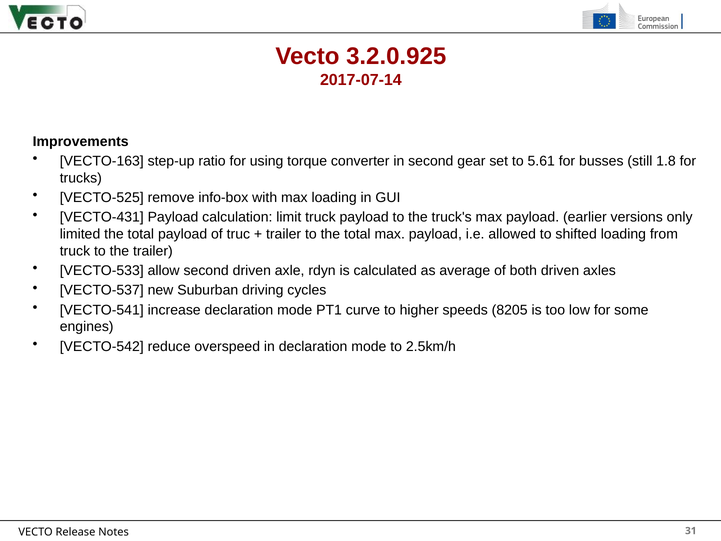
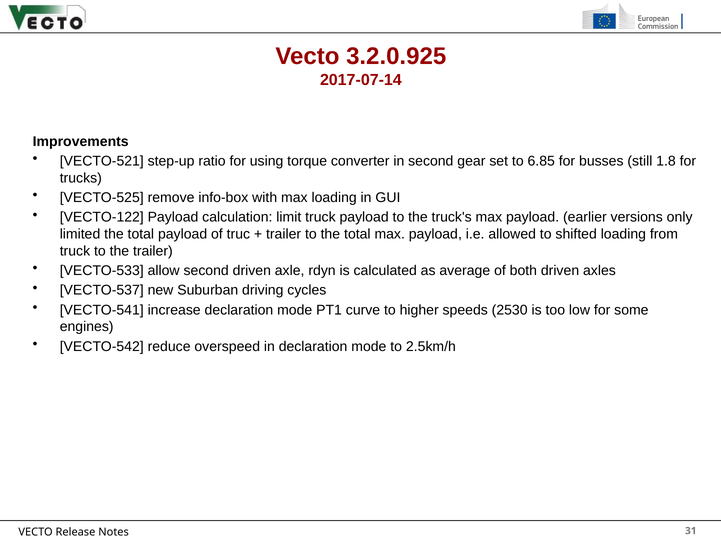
VECTO-163: VECTO-163 -> VECTO-521
5.61: 5.61 -> 6.85
VECTO-431: VECTO-431 -> VECTO-122
8205: 8205 -> 2530
